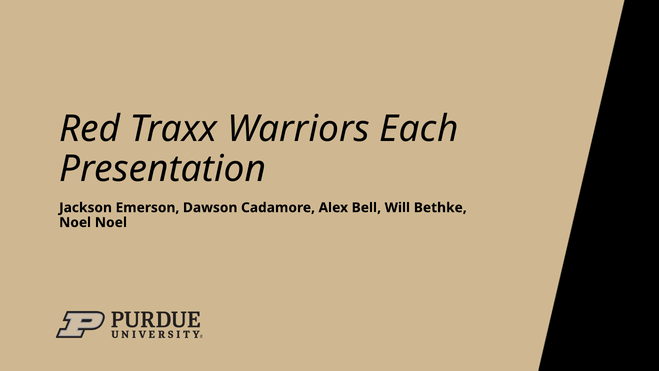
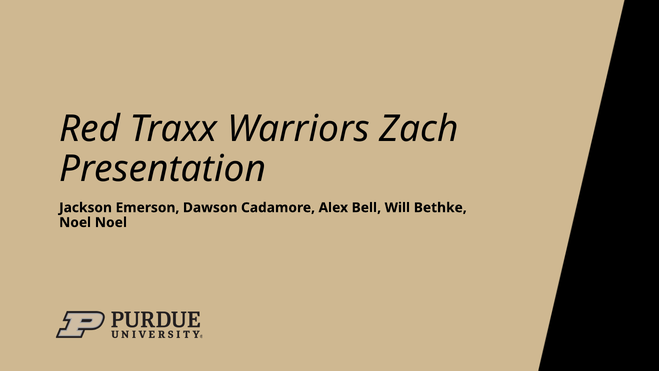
Each: Each -> Zach
